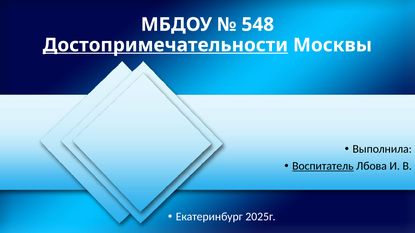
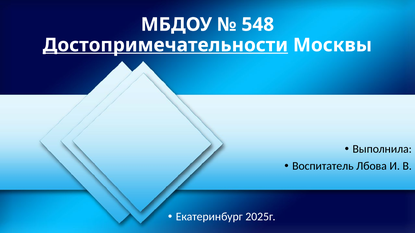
Воспитатель underline: present -> none
